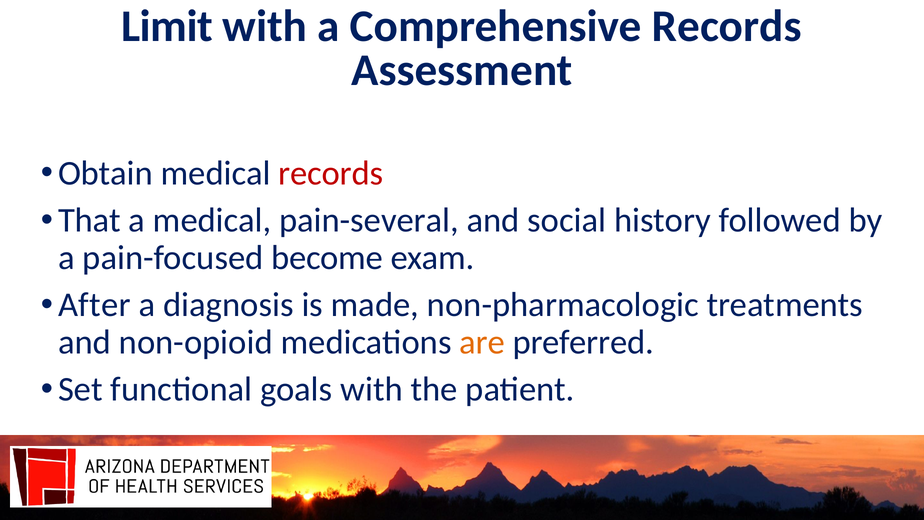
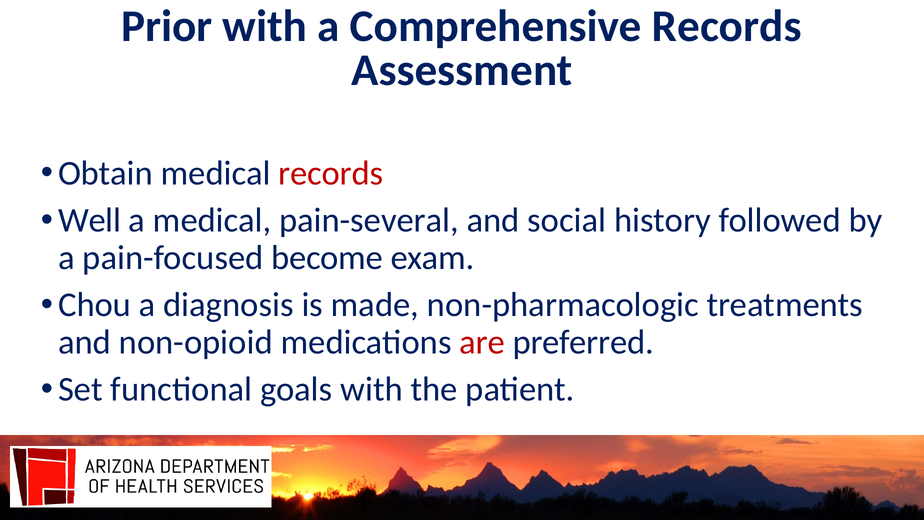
Limit: Limit -> Prior
That: That -> Well
After: After -> Chou
are colour: orange -> red
